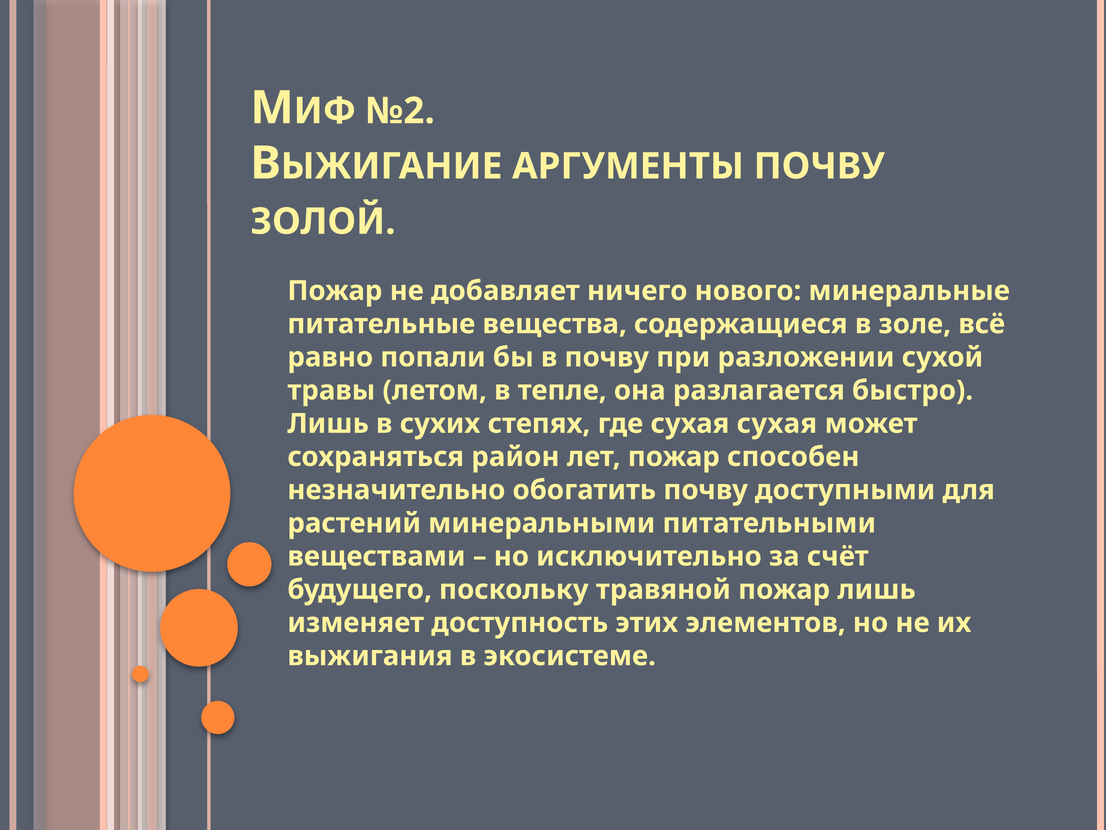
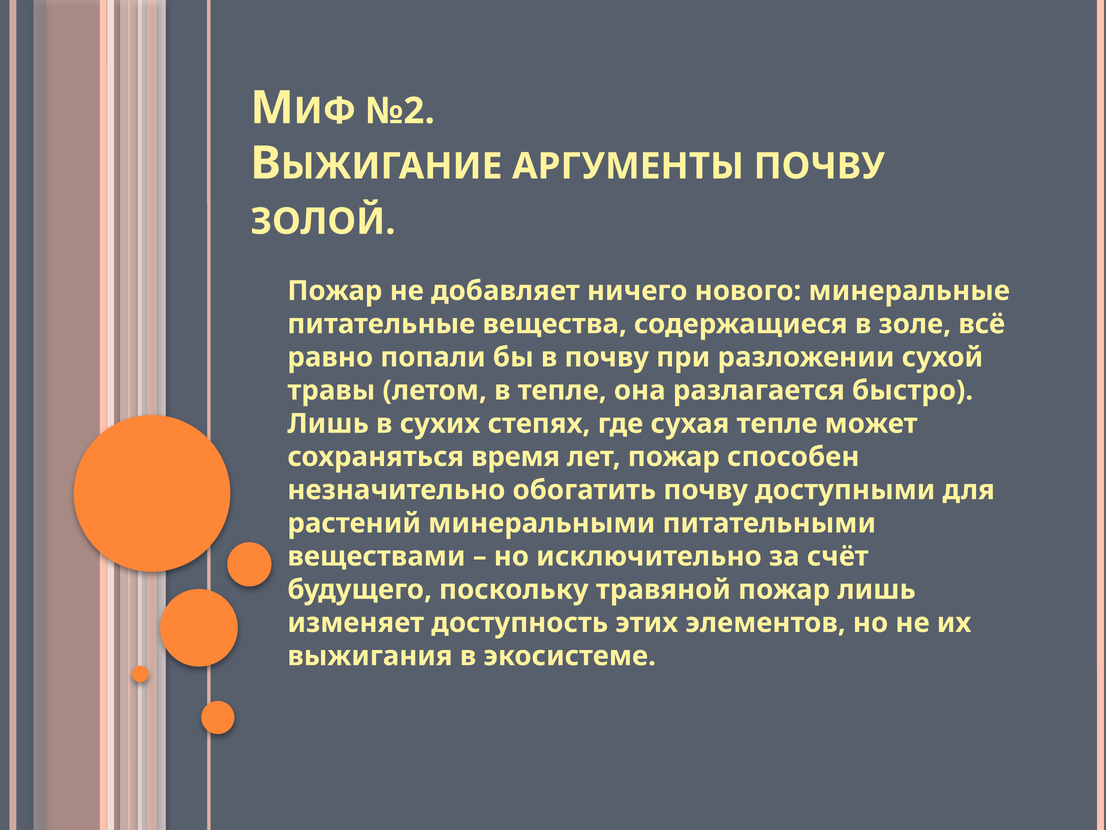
сухая сухая: сухая -> тепле
район: район -> время
